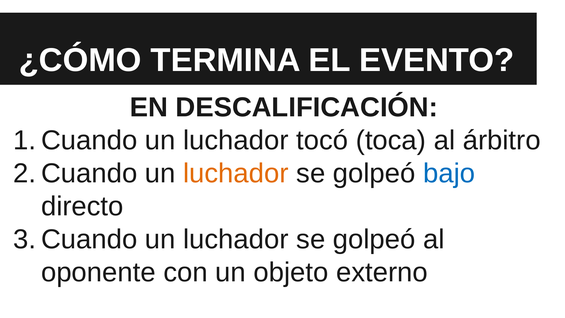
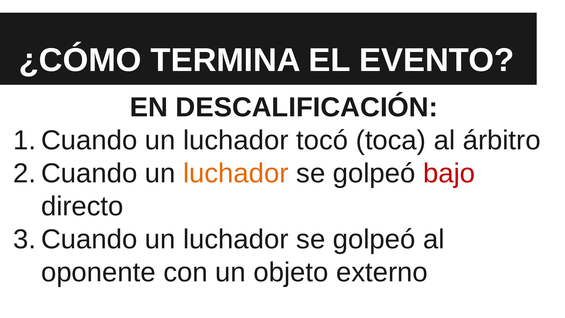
bajo colour: blue -> red
